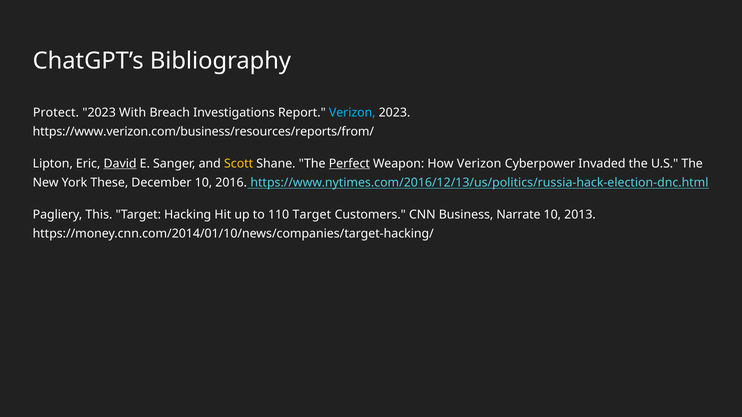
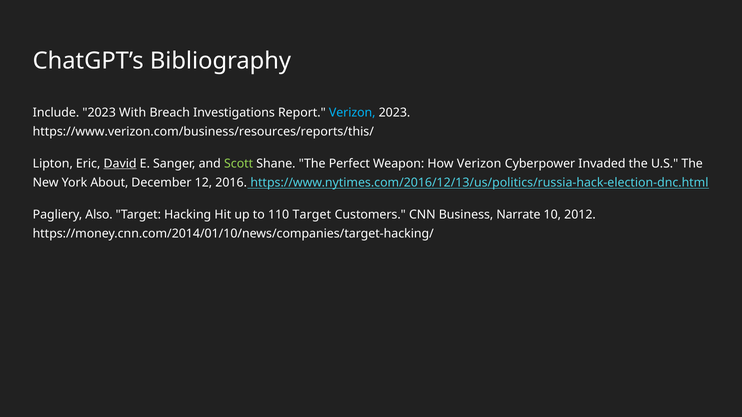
Protect: Protect -> Include
https://www.verizon.com/business/resources/reports/from/: https://www.verizon.com/business/resources/reports/from/ -> https://www.verizon.com/business/resources/reports/this/
Scott colour: yellow -> light green
Perfect underline: present -> none
These: These -> About
December 10: 10 -> 12
This: This -> Also
2013: 2013 -> 2012
